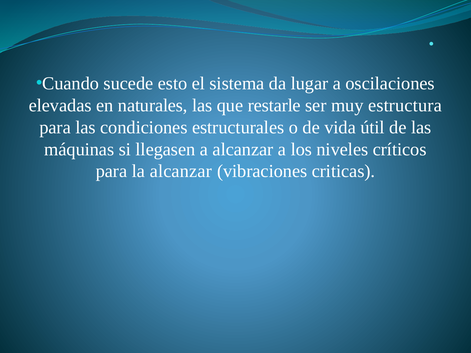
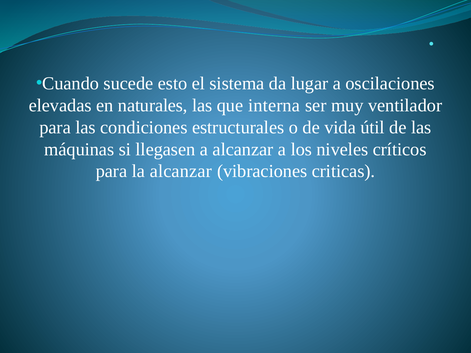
restarle: restarle -> interna
estructura: estructura -> ventilador
